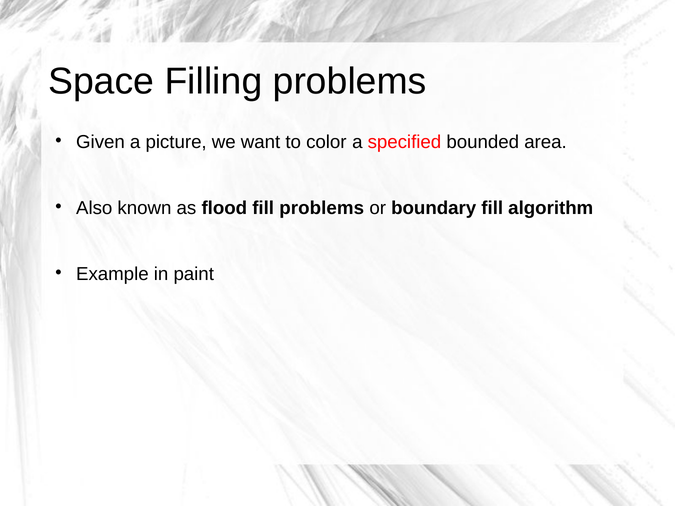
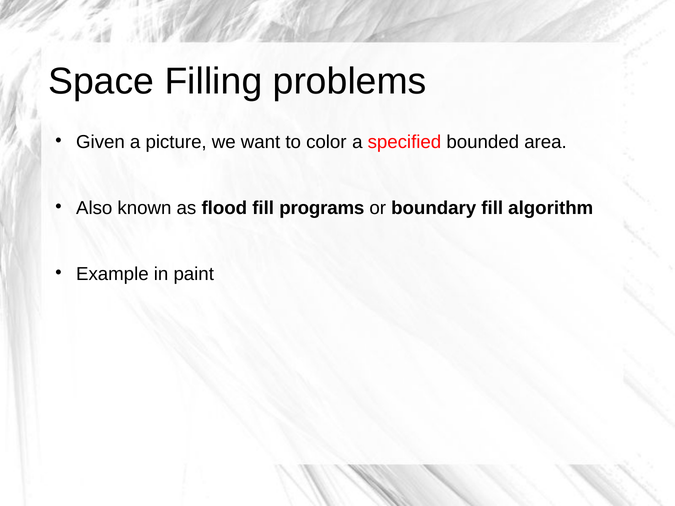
fill problems: problems -> programs
